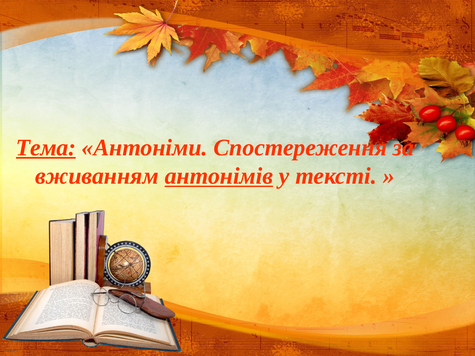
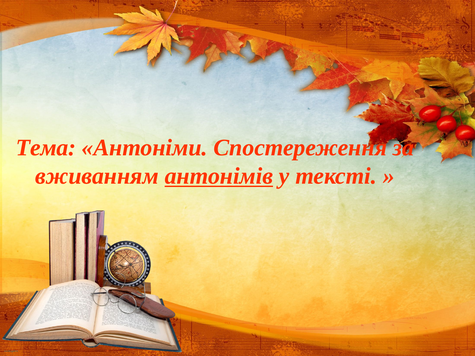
Тема underline: present -> none
